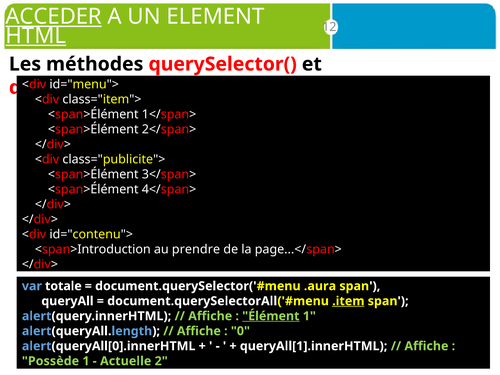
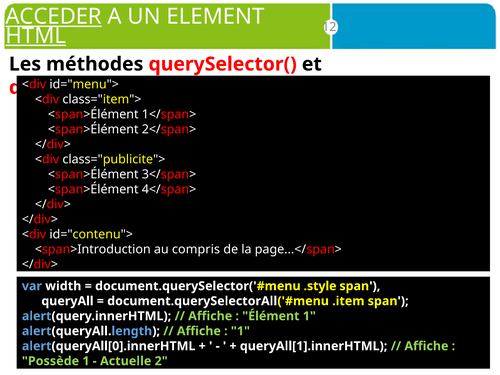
prendre: prendre -> compris
totale: totale -> width
.aura: .aura -> .style
.item underline: present -> none
Élément underline: present -> none
0 at (240, 331): 0 -> 1
